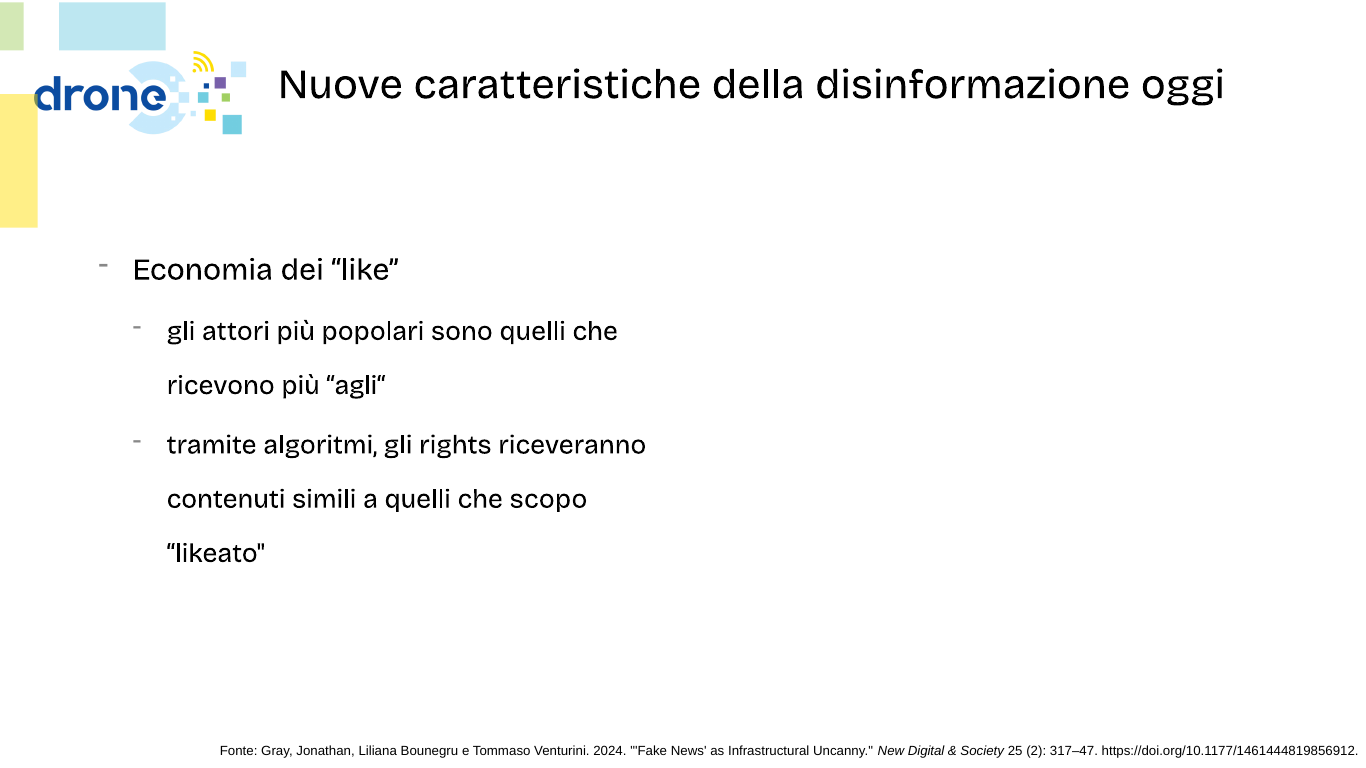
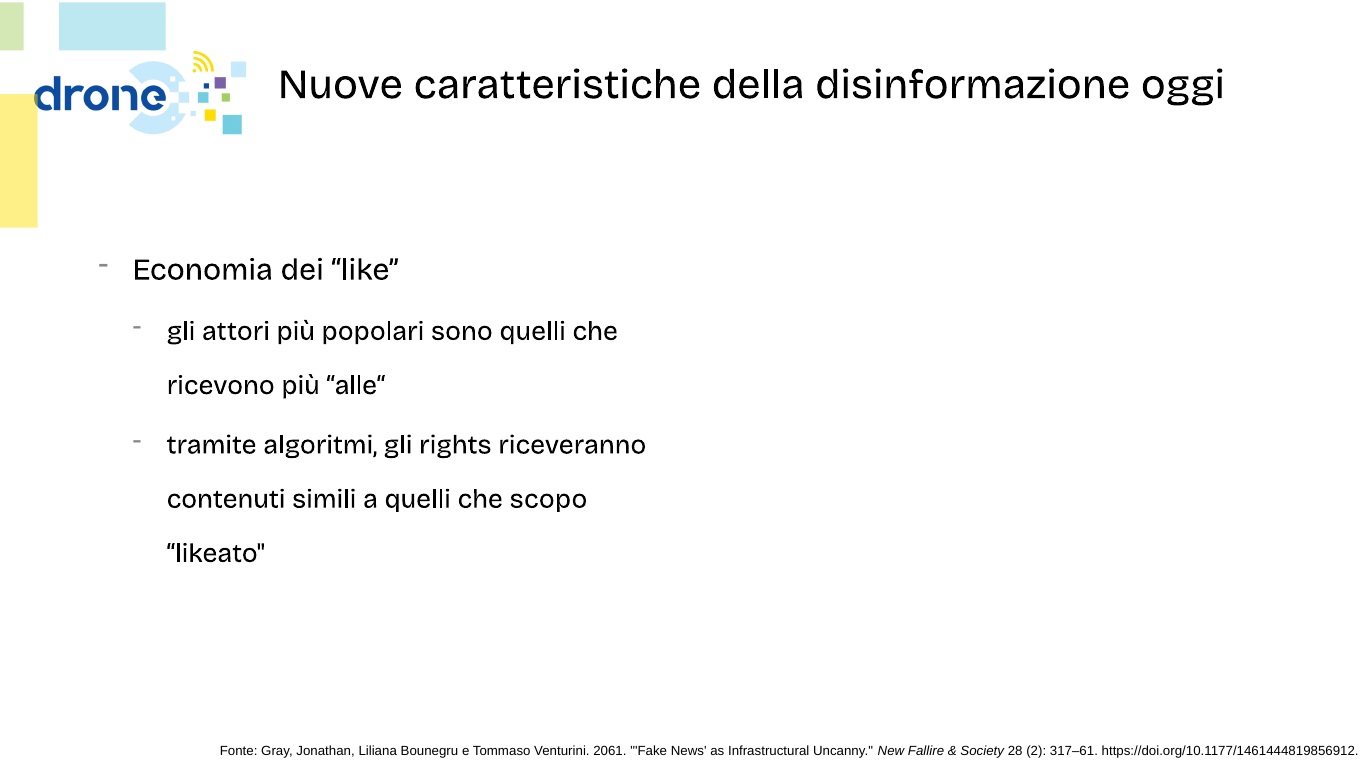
agli“: agli“ -> alle“
2024: 2024 -> 2061
Digital: Digital -> Fallire
25: 25 -> 28
317–47: 317–47 -> 317–61
